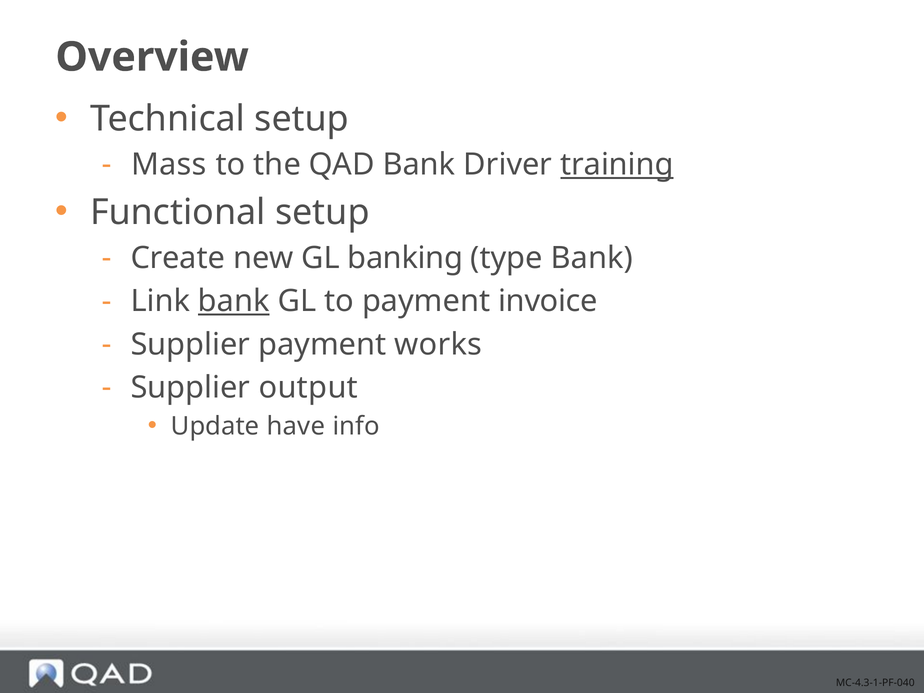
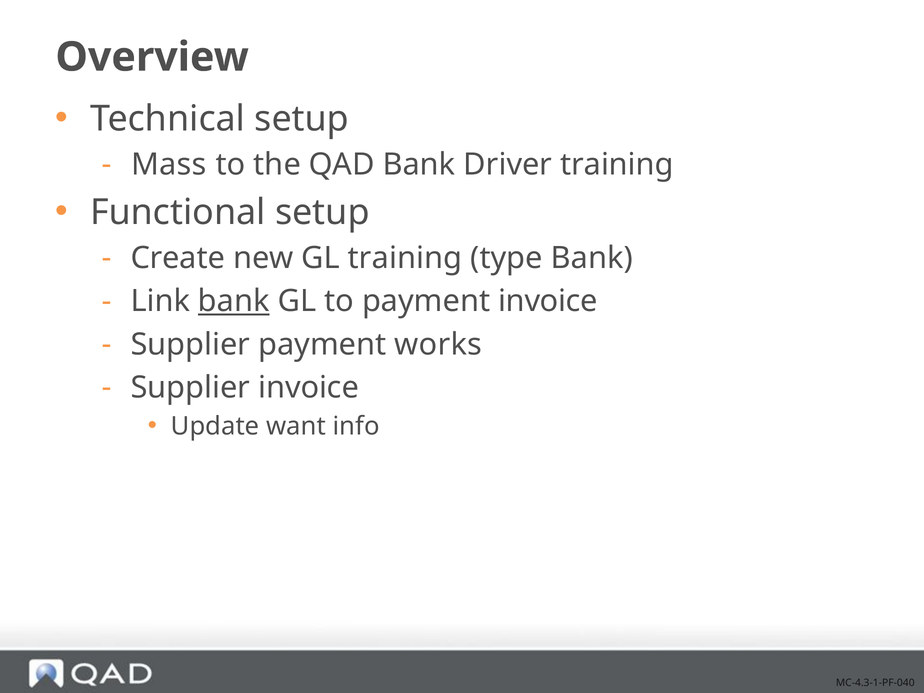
training at (617, 165) underline: present -> none
GL banking: banking -> training
Supplier output: output -> invoice
have: have -> want
